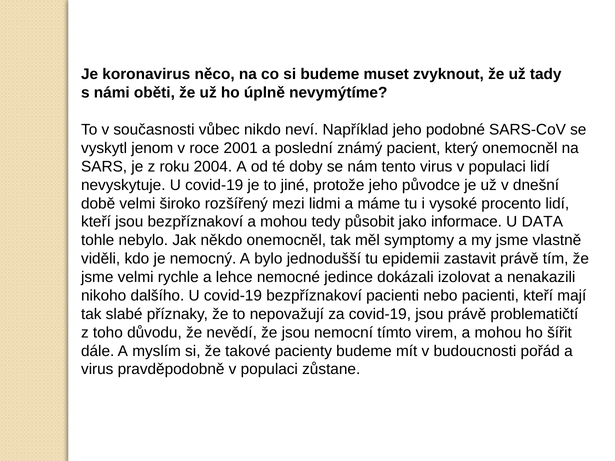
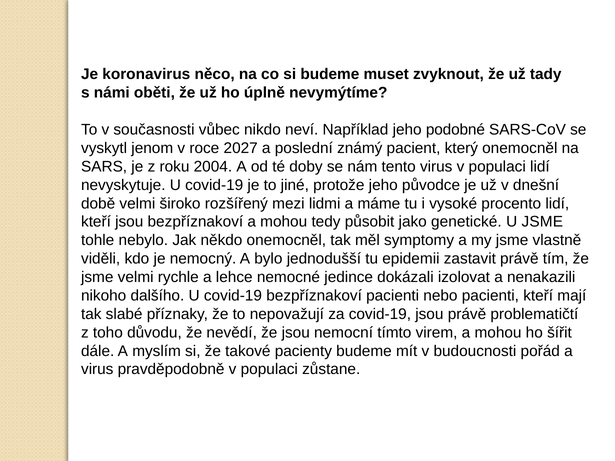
2001: 2001 -> 2027
informace: informace -> genetické
U DATA: DATA -> JSME
